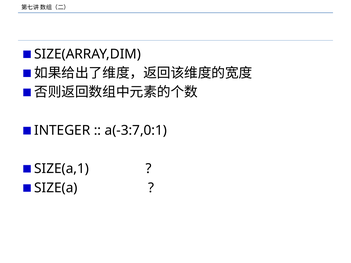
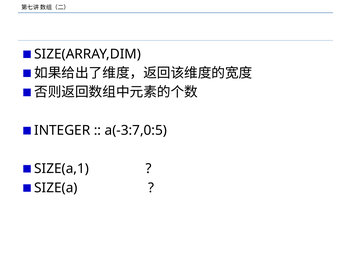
a(-3:7,0:1: a(-3:7,0:1 -> a(-3:7,0:5
